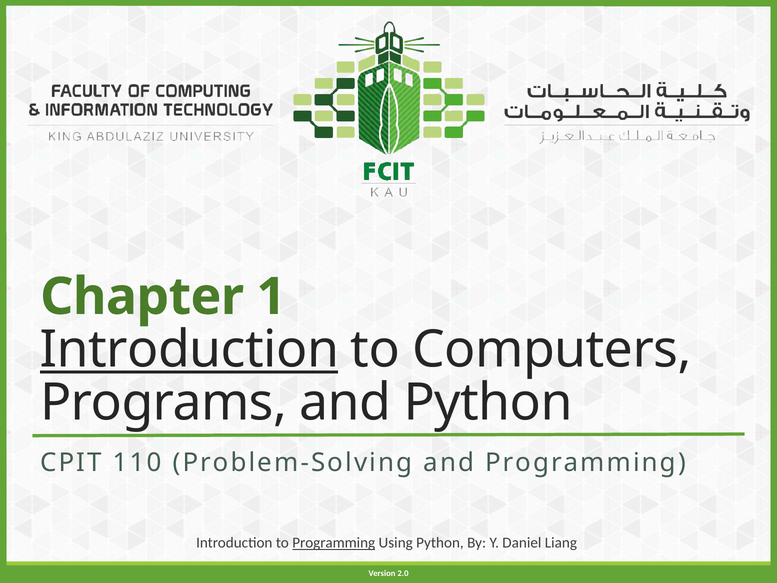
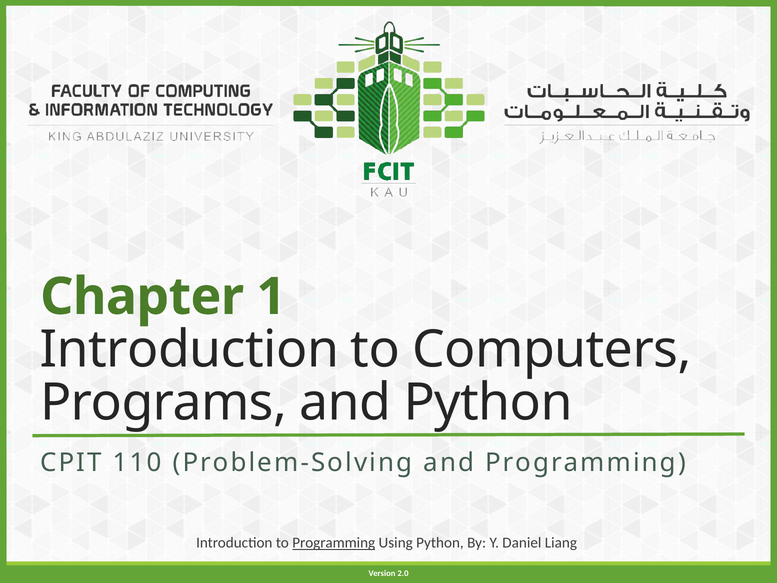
Introduction at (189, 350) underline: present -> none
